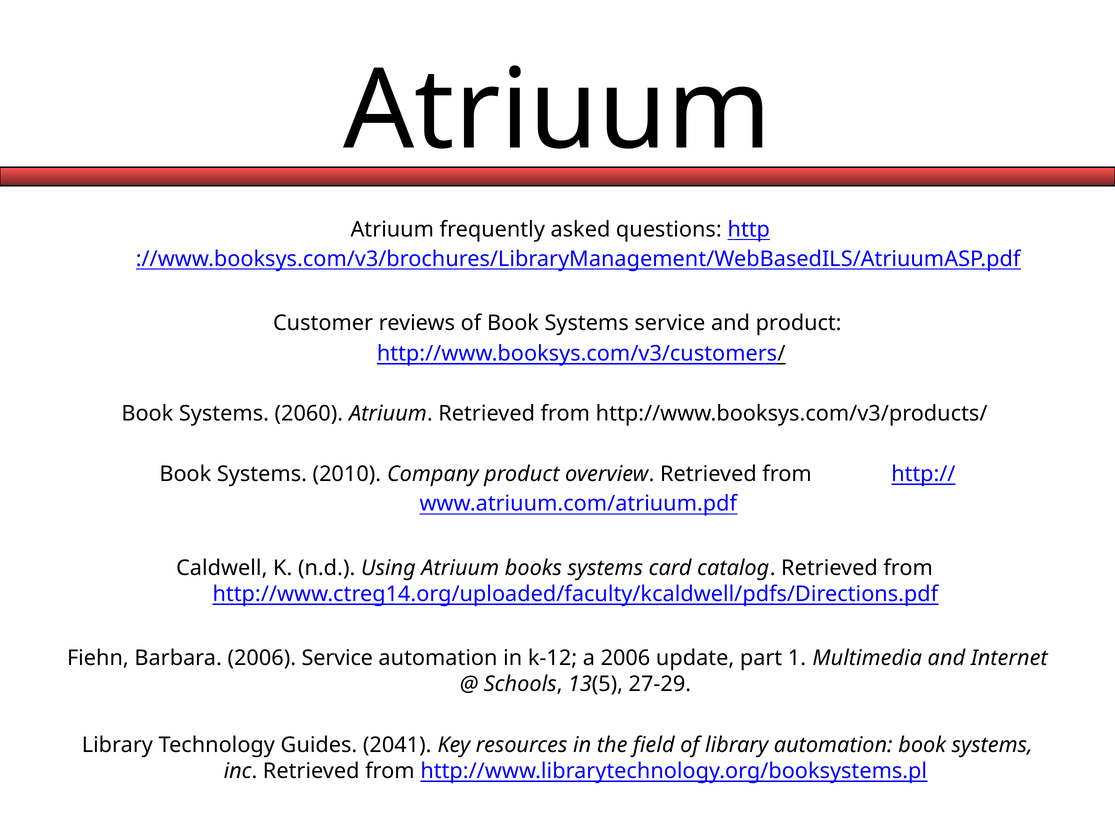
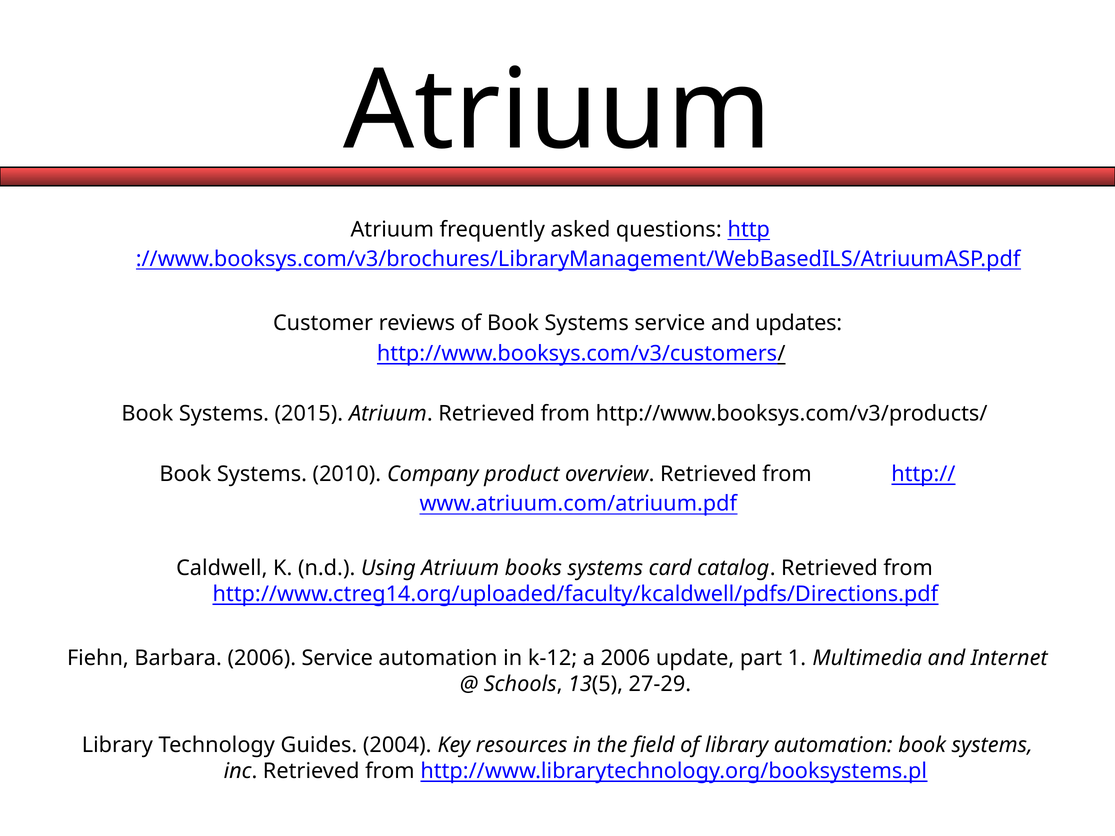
and product: product -> updates
2060: 2060 -> 2015
2041: 2041 -> 2004
